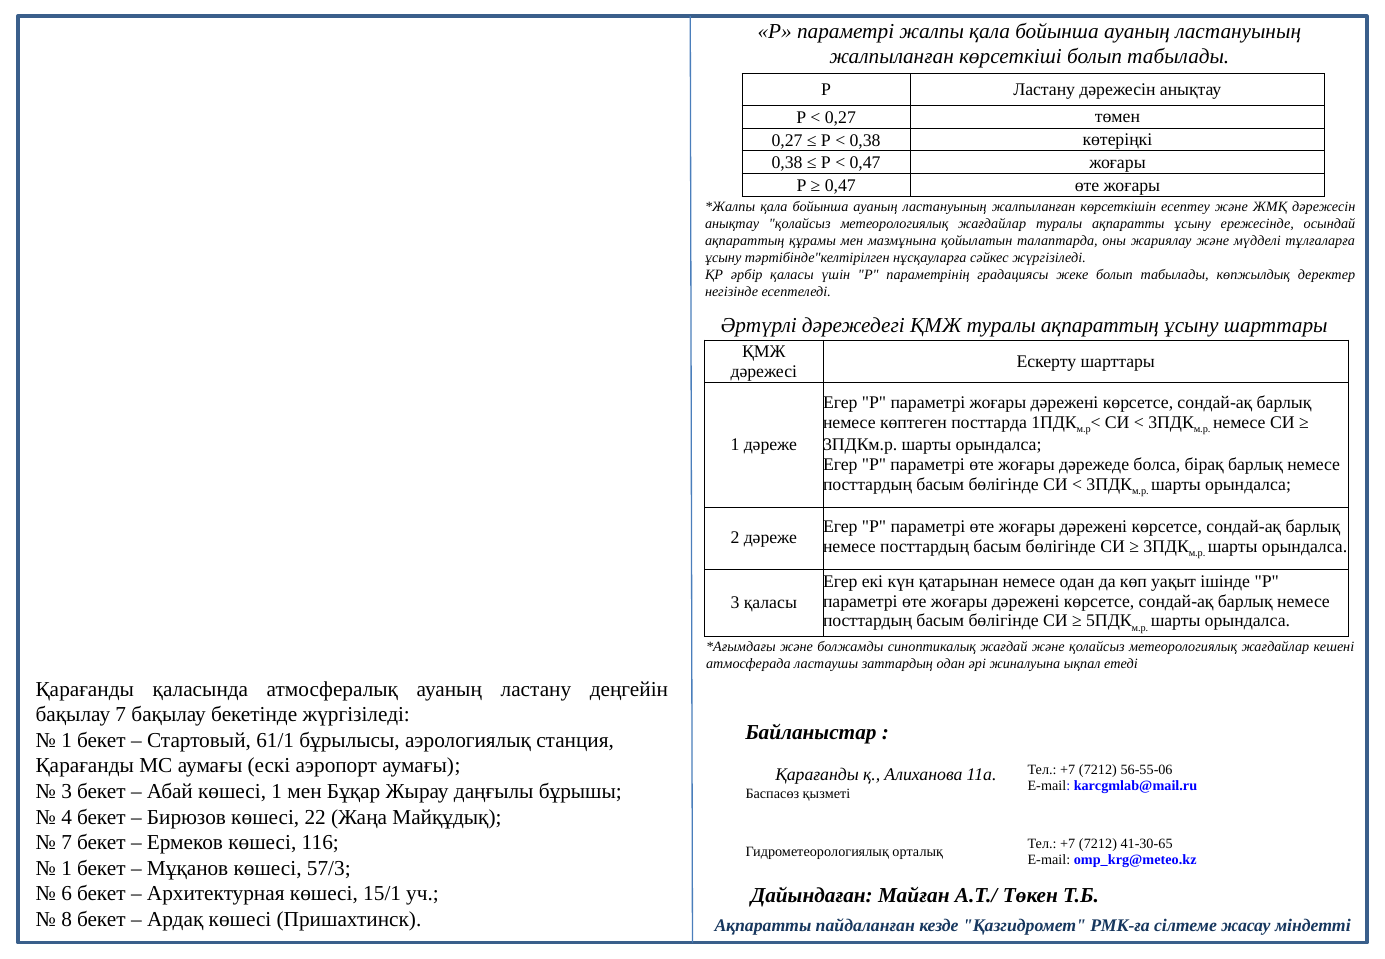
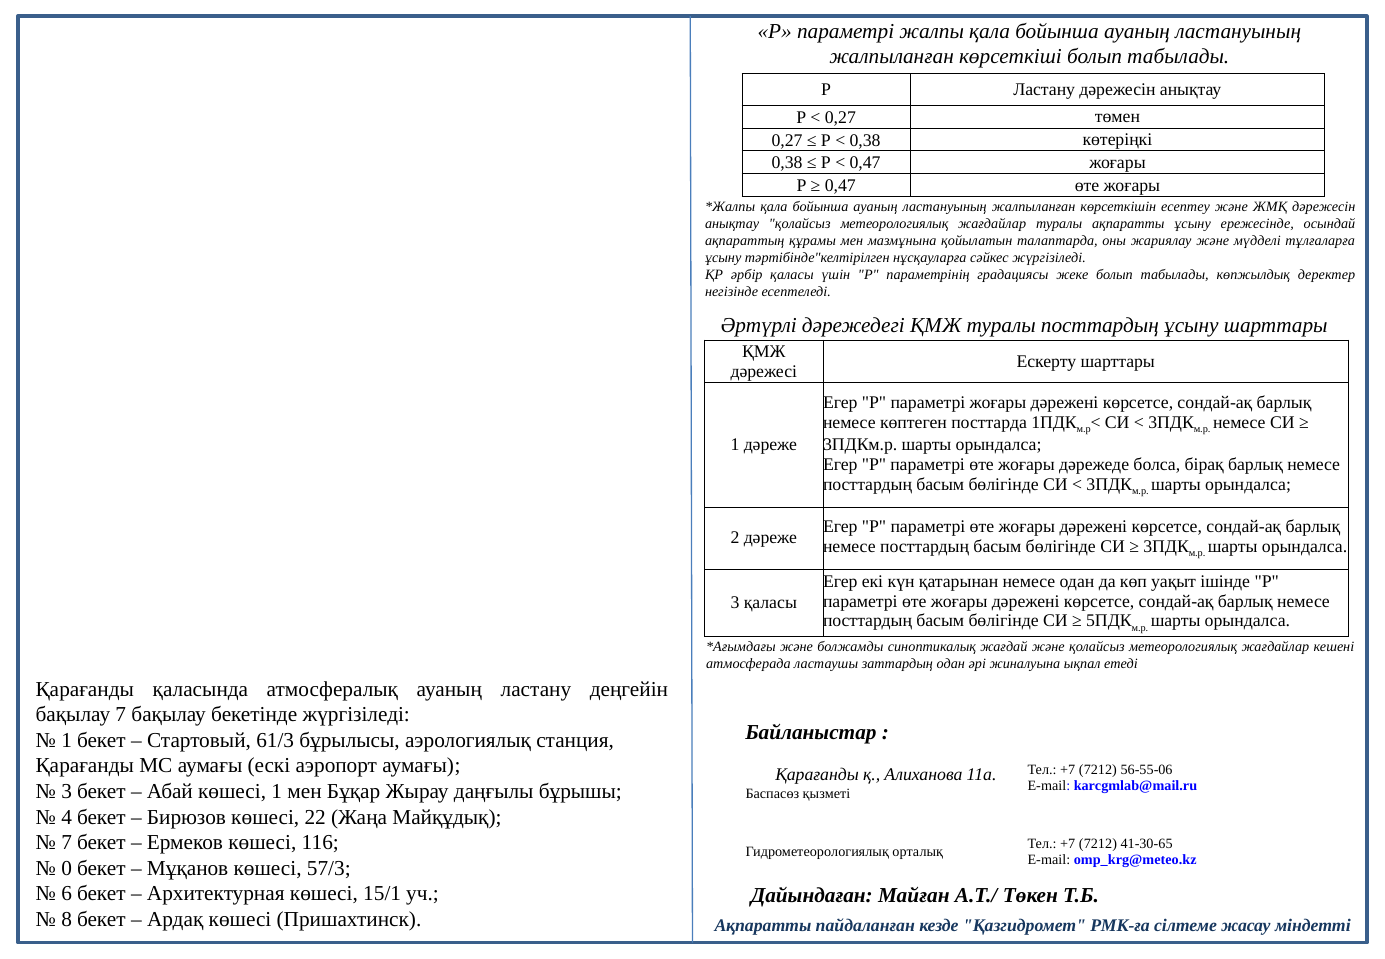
туралы ақпараттың: ақпараттың -> посттардың
61/1: 61/1 -> 61/3
1 at (67, 868): 1 -> 0
